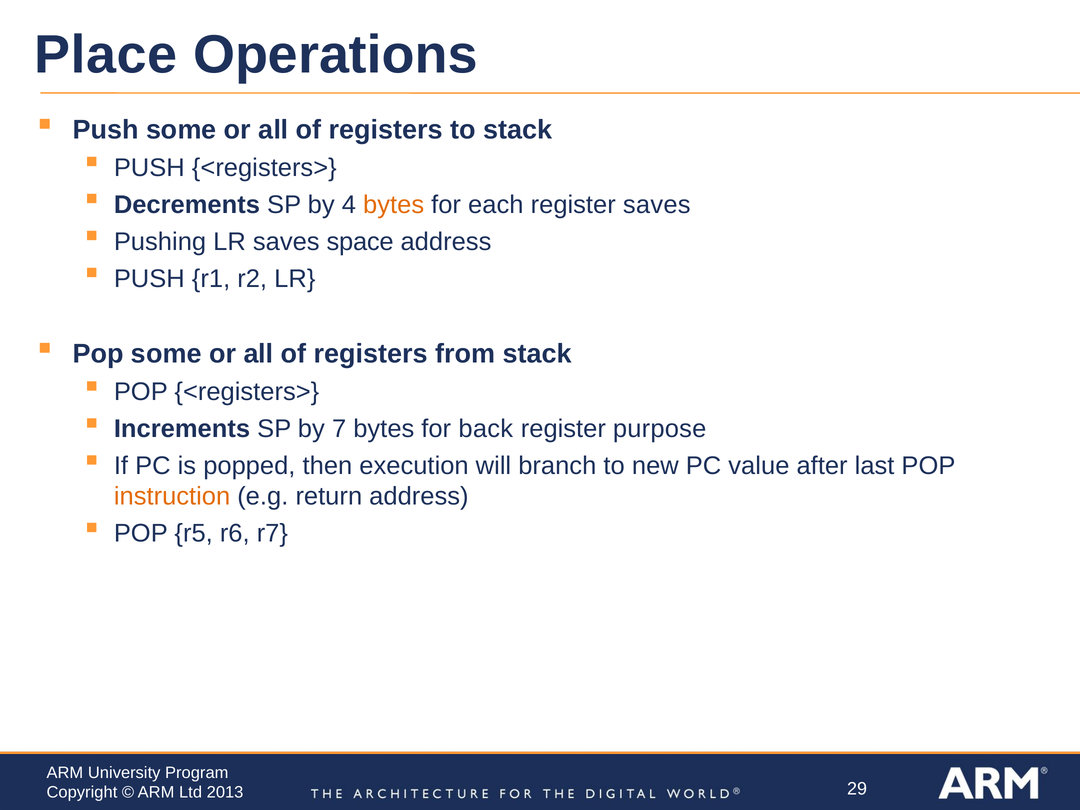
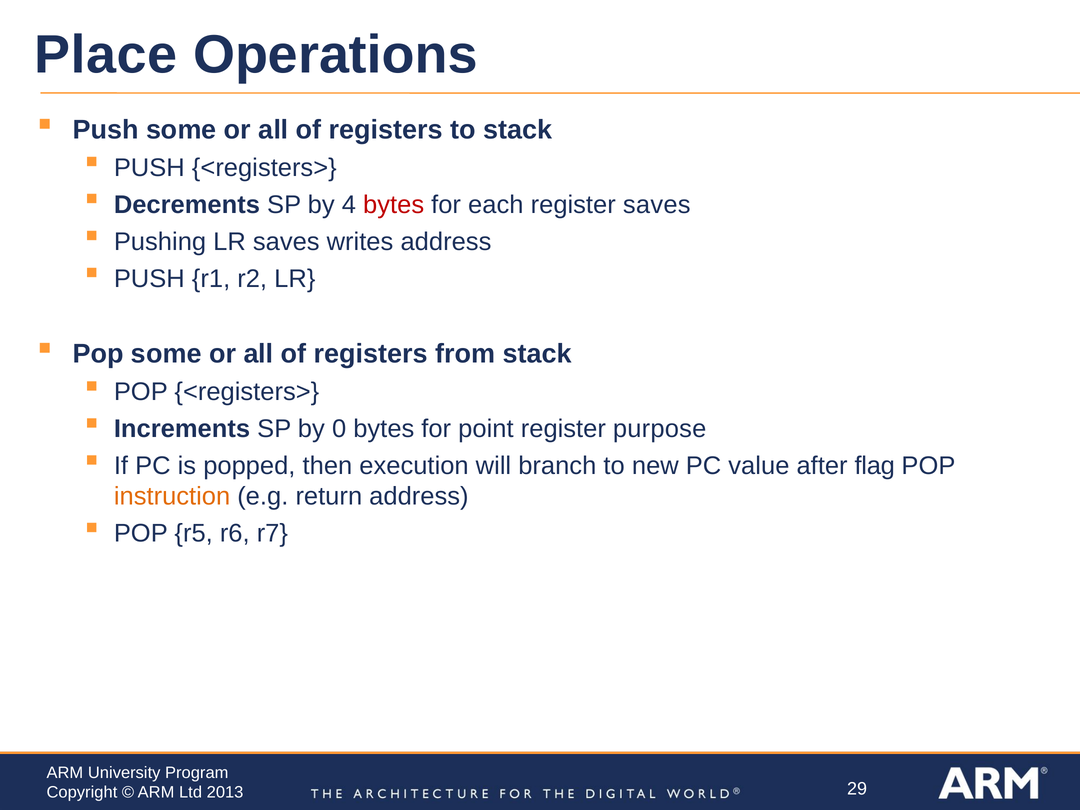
bytes at (394, 205) colour: orange -> red
space: space -> writes
7: 7 -> 0
back: back -> point
last: last -> flag
